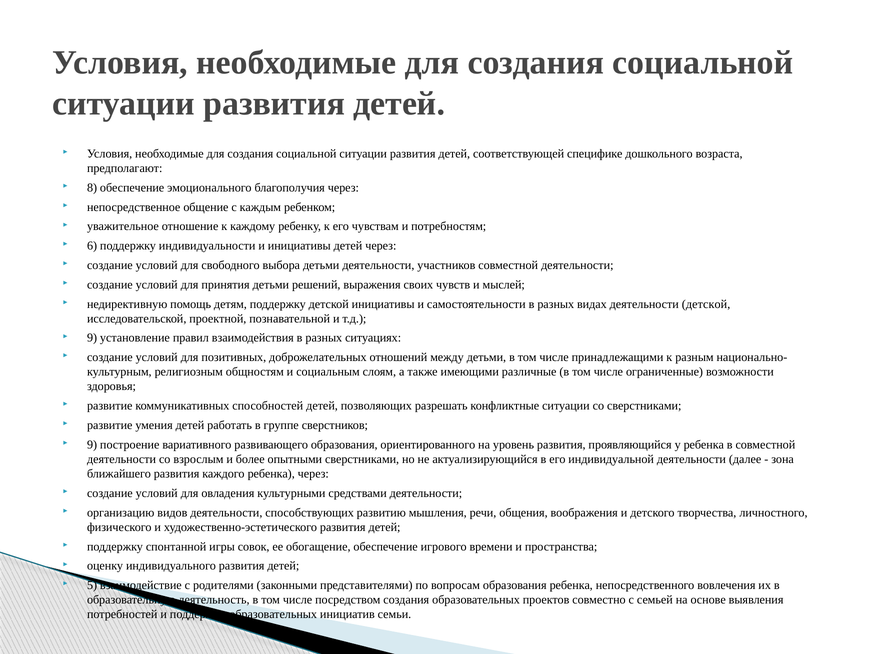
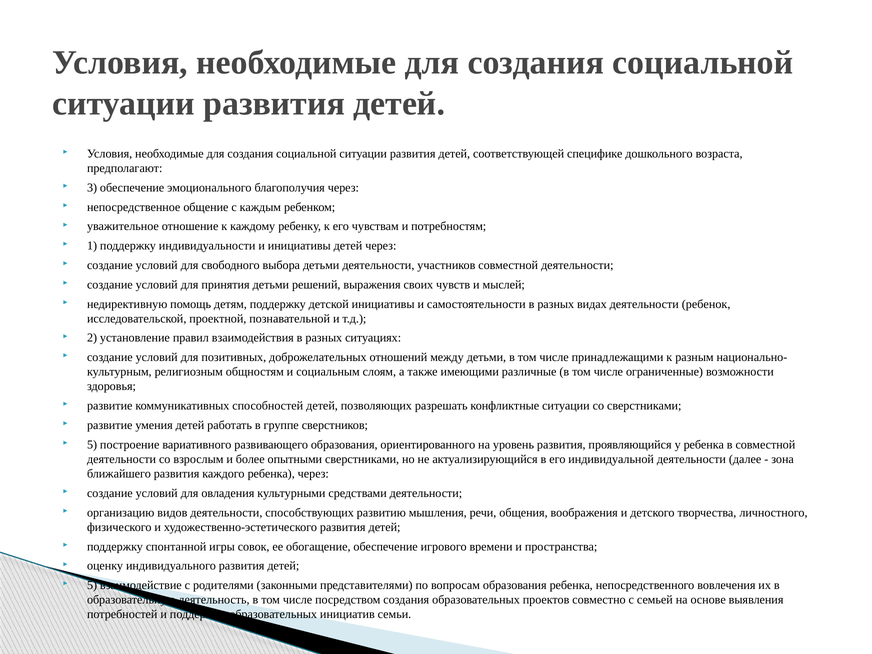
8: 8 -> 3
6: 6 -> 1
деятельности детской: детской -> ребенок
9 at (92, 338): 9 -> 2
9 at (92, 445): 9 -> 5
